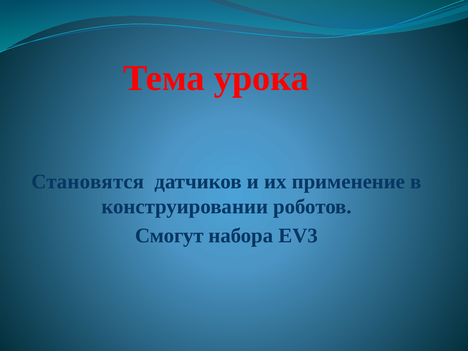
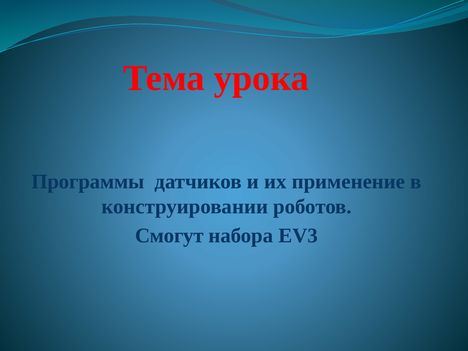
Становятся: Становятся -> Программы
